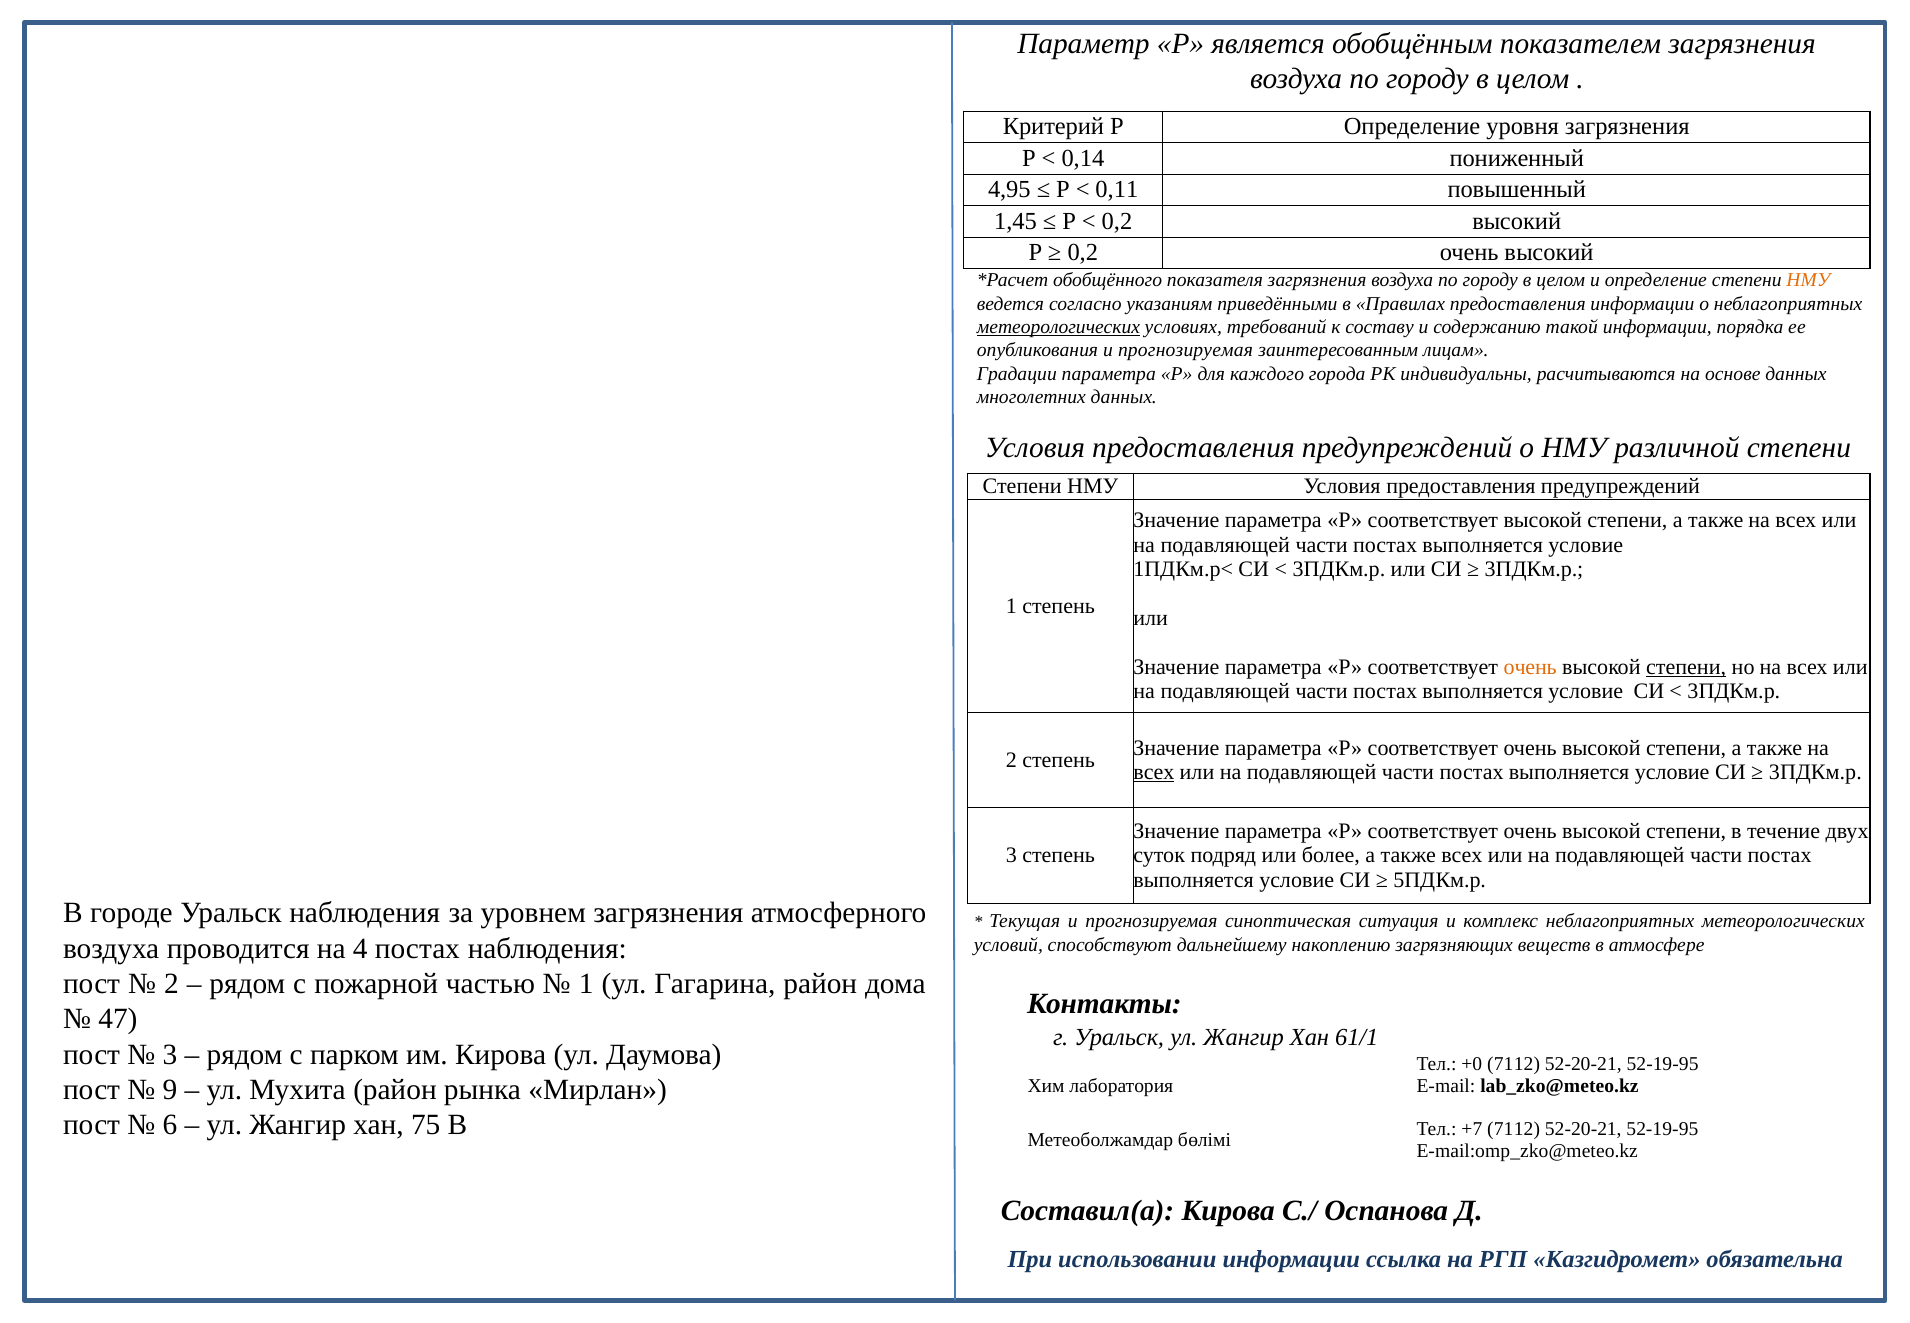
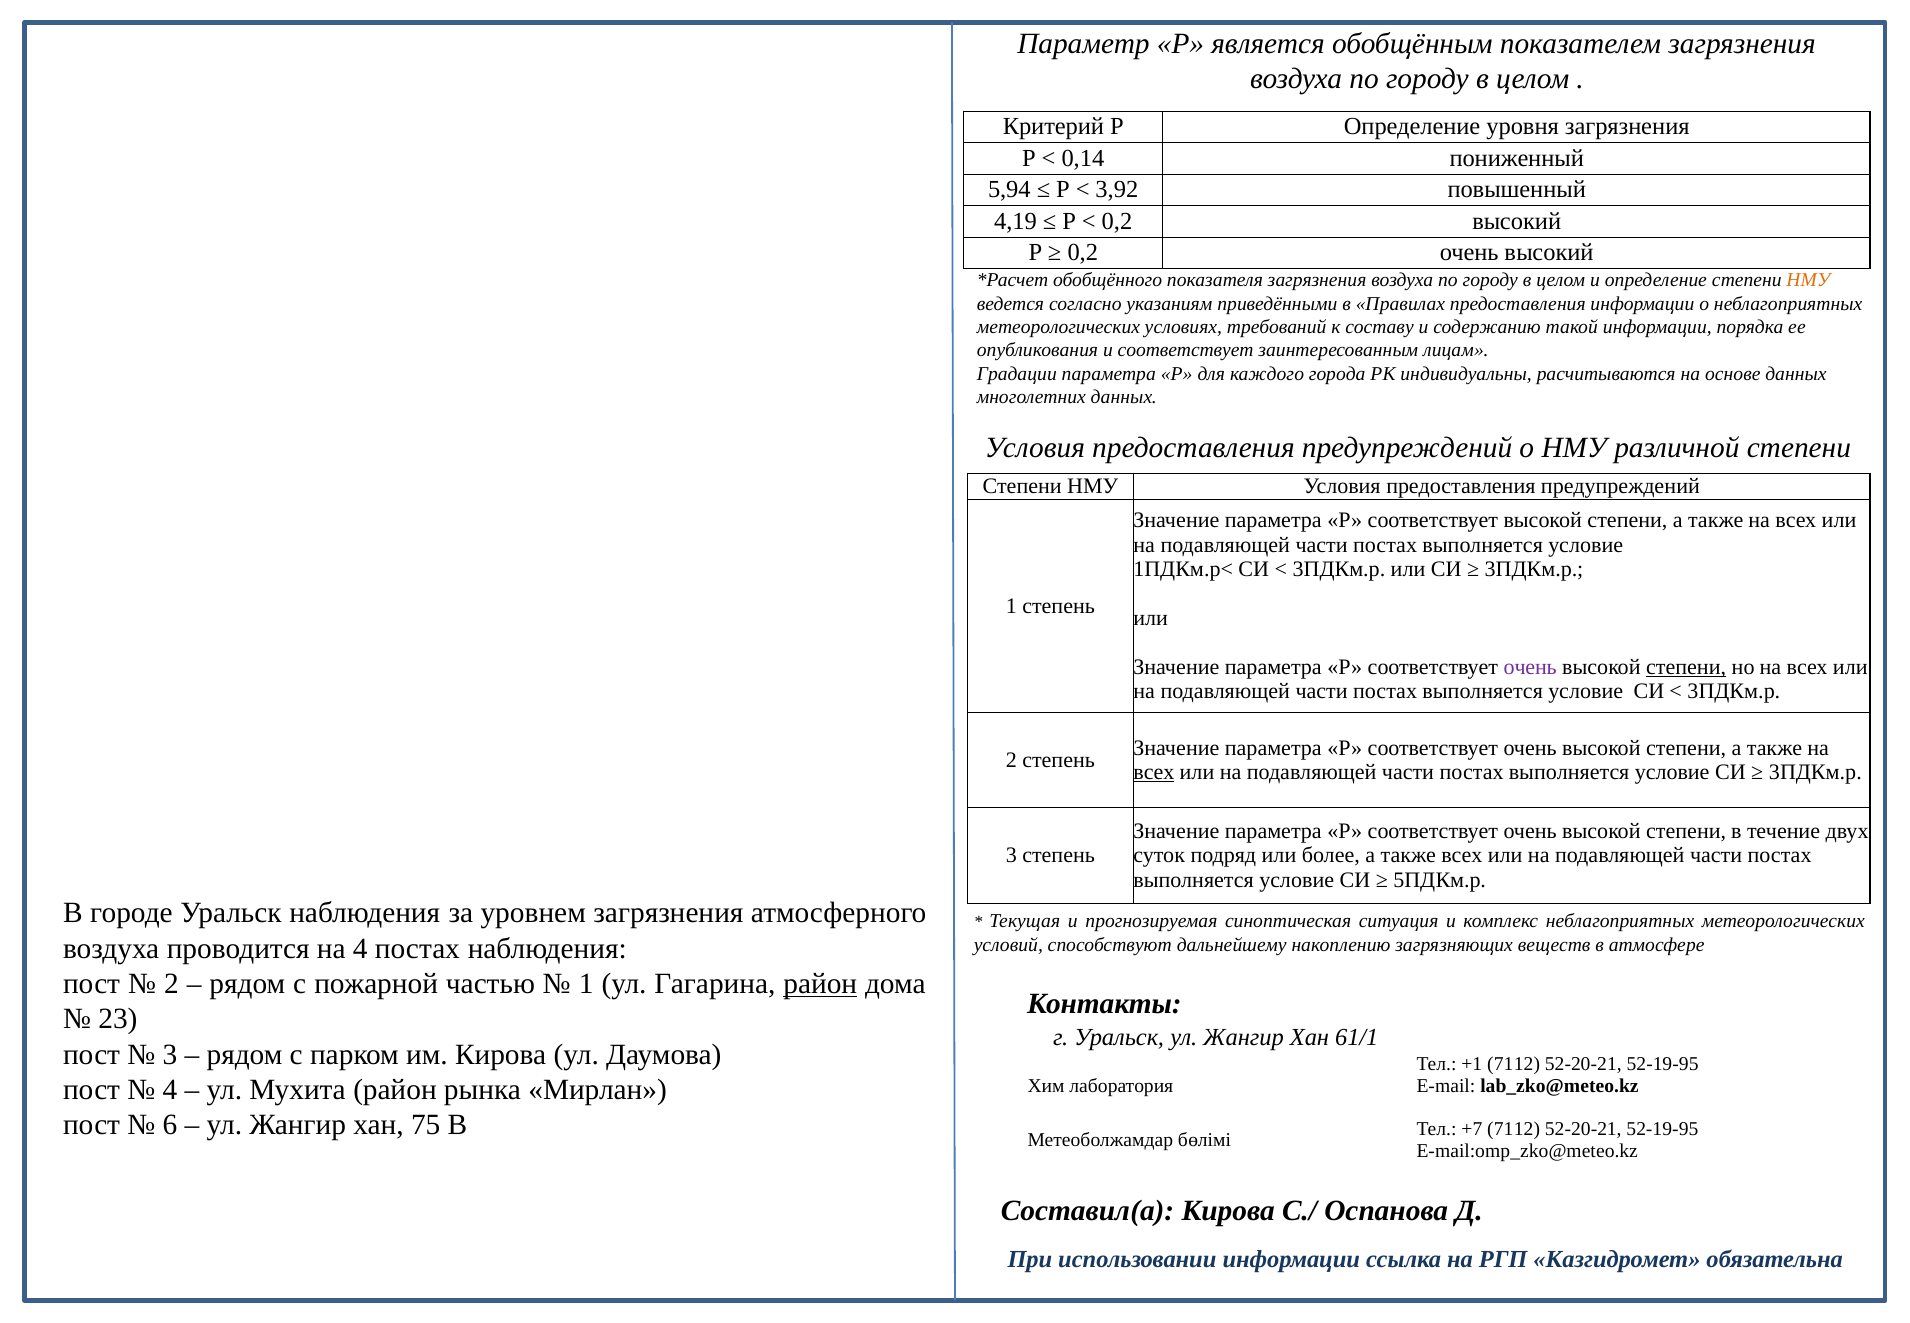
4,95: 4,95 -> 5,94
0,11: 0,11 -> 3,92
1,45: 1,45 -> 4,19
метеорологических at (1058, 327) underline: present -> none
опубликования и прогнозируемая: прогнозируемая -> соответствует
очень at (1530, 667) colour: orange -> purple
район at (820, 983) underline: none -> present
47: 47 -> 23
+0: +0 -> +1
9 at (170, 1089): 9 -> 4
